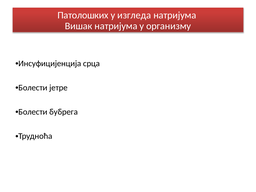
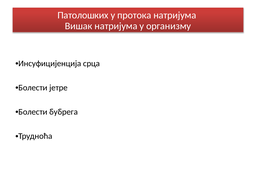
изгледа: изгледа -> протока
